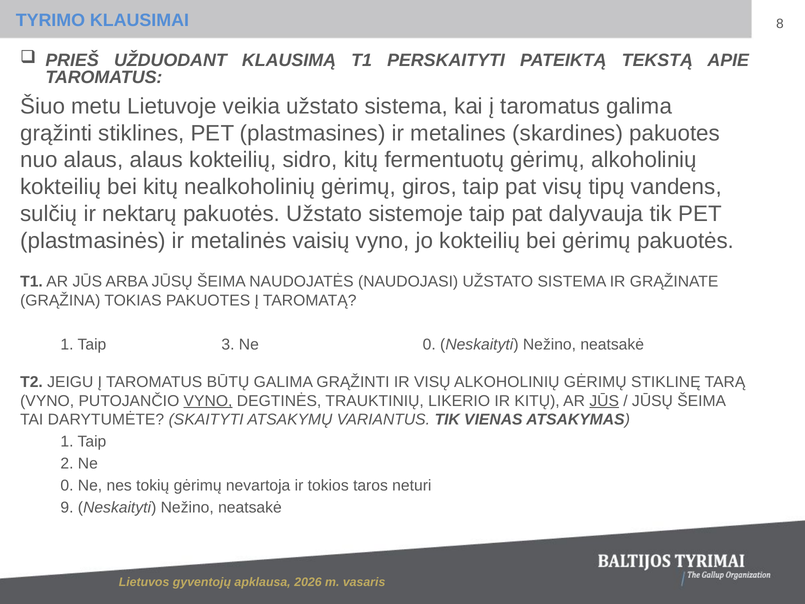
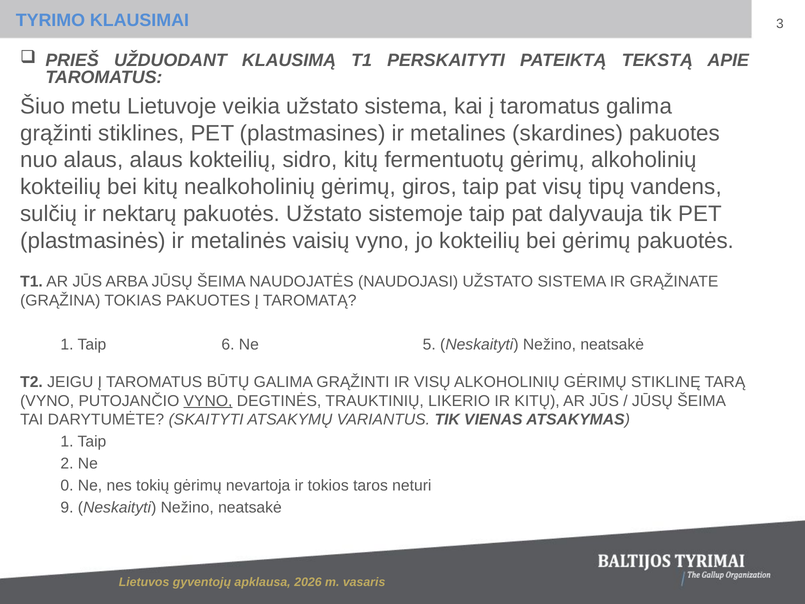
8: 8 -> 3
3: 3 -> 6
0 at (429, 344): 0 -> 5
JŪS at (604, 401) underline: present -> none
